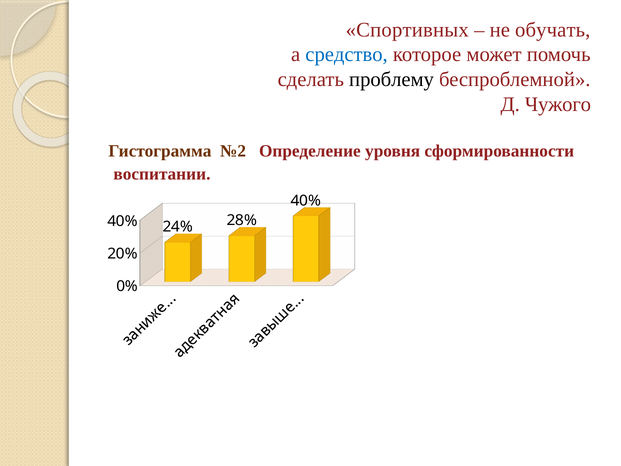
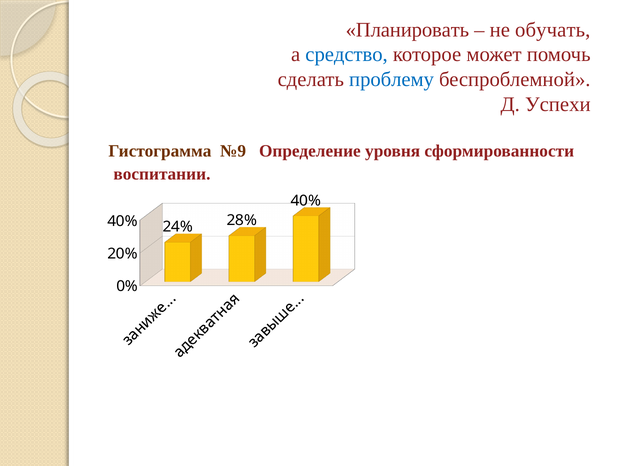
Спортивных: Спортивных -> Планировать
проблему colour: black -> blue
Чужого: Чужого -> Успехи
№2: №2 -> №9
